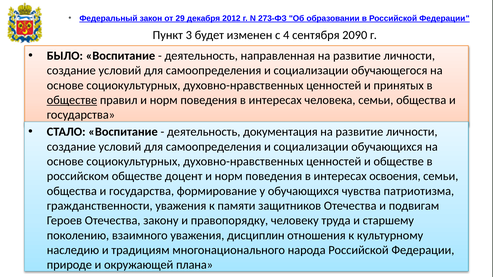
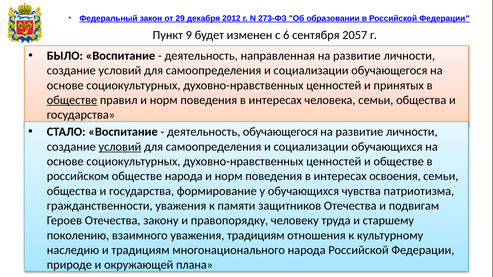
3: 3 -> 9
4: 4 -> 6
2090: 2090 -> 2057
деятельность документация: документация -> обучающегося
условий at (120, 147) underline: none -> present
обществе доцент: доцент -> народа
уважения дисциплин: дисциплин -> традициям
